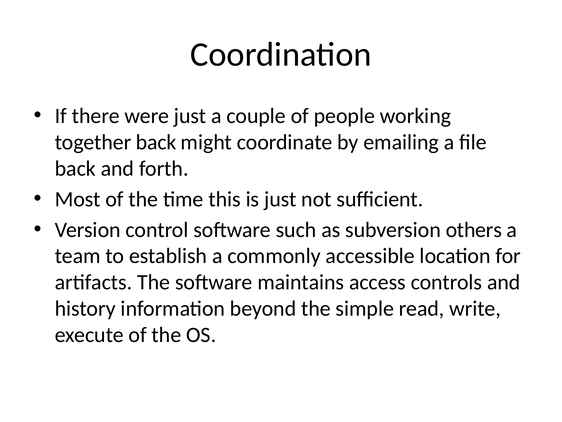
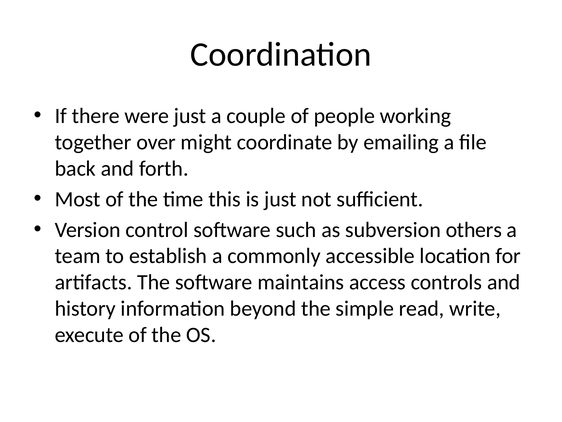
together back: back -> over
